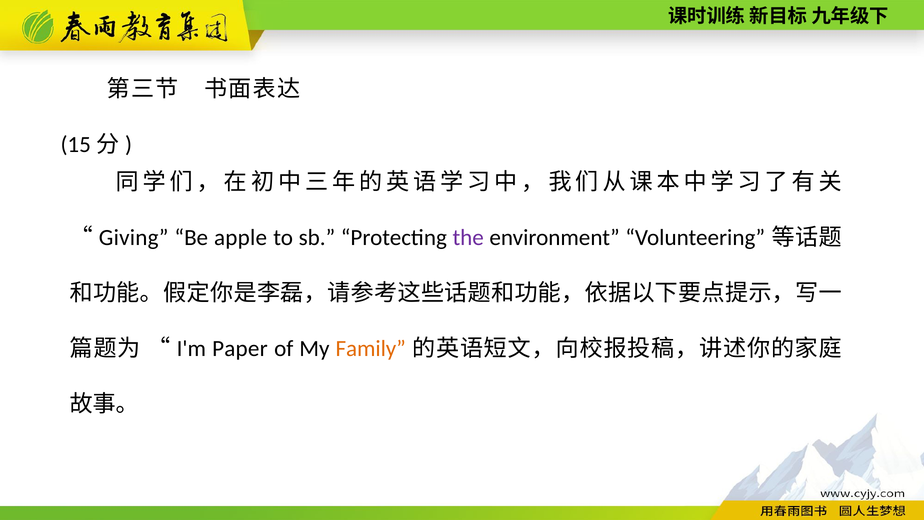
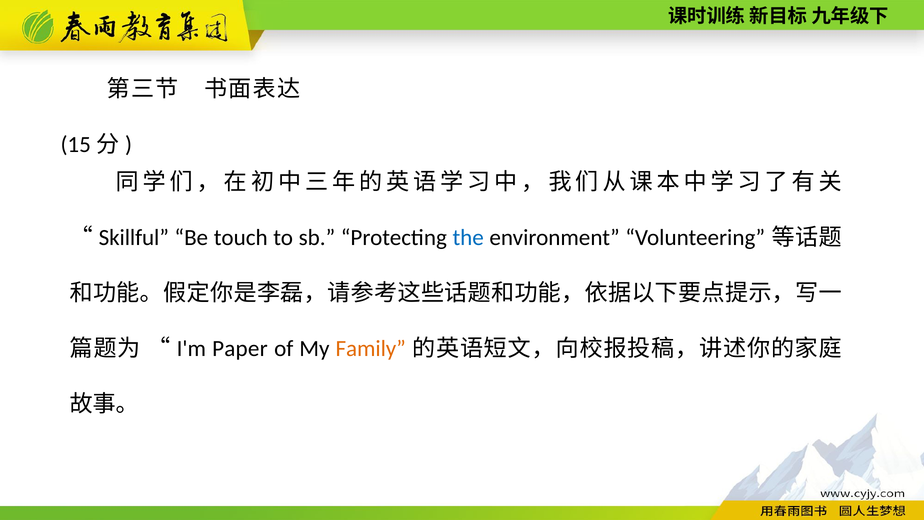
Giving: Giving -> Skillful
apple: apple -> touch
the colour: purple -> blue
